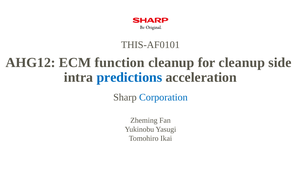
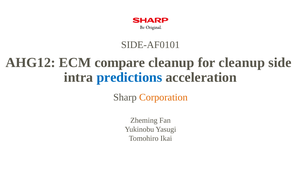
THIS-AF0101: THIS-AF0101 -> SIDE-AF0101
function: function -> compare
Corporation colour: blue -> orange
